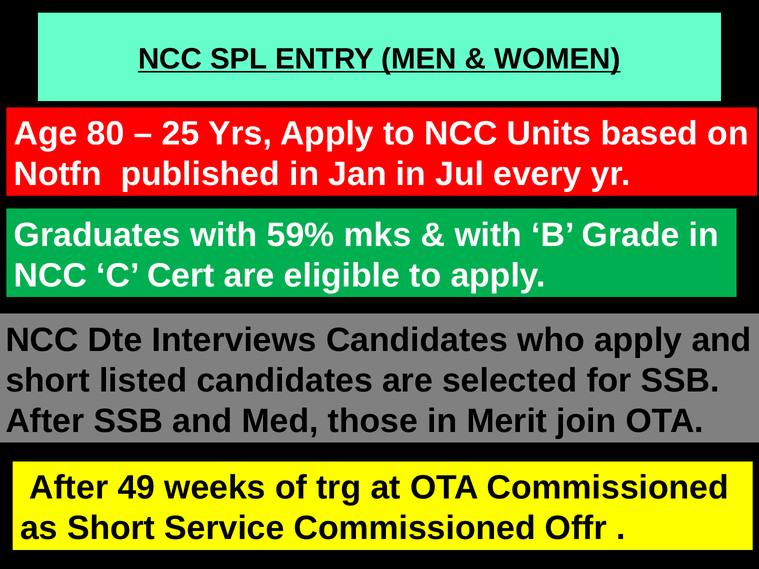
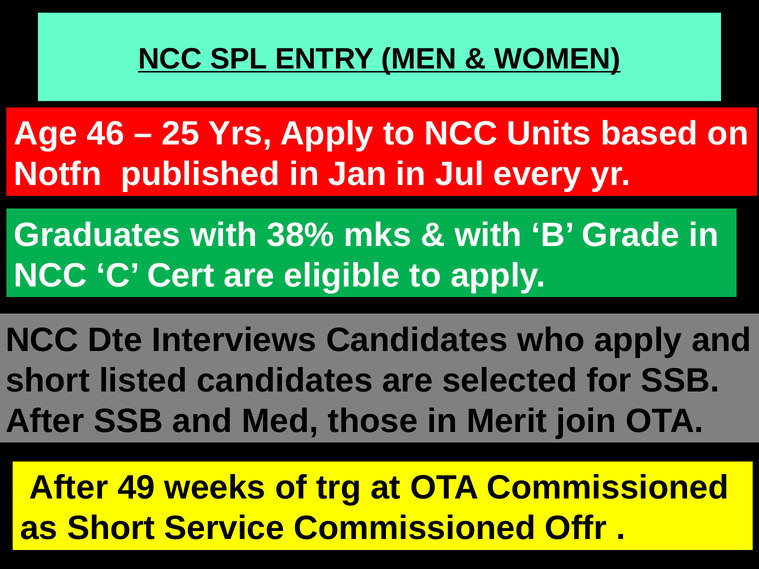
80: 80 -> 46
59%: 59% -> 38%
